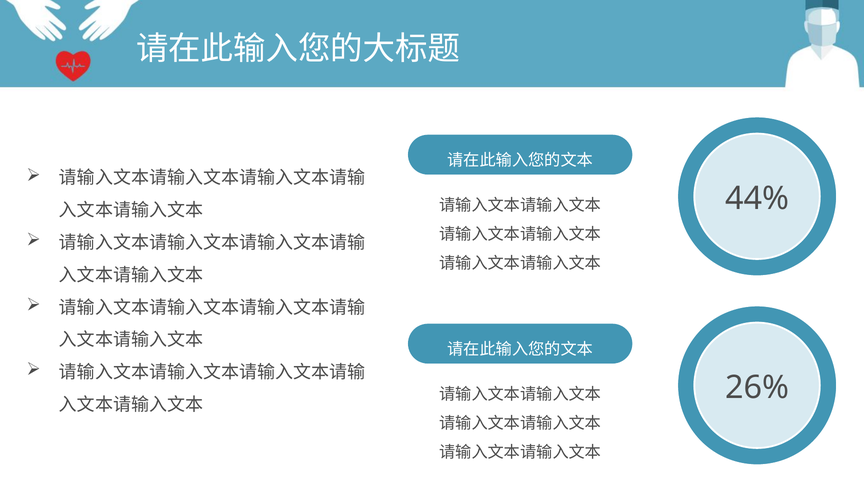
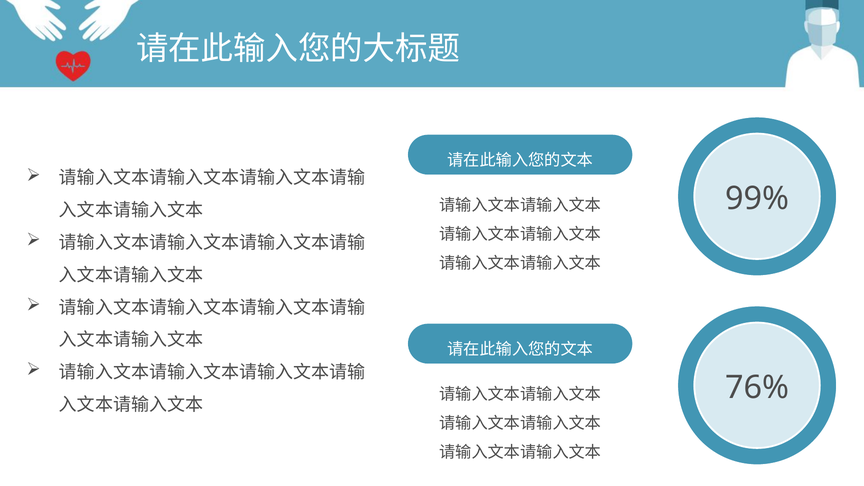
44%: 44% -> 99%
26%: 26% -> 76%
